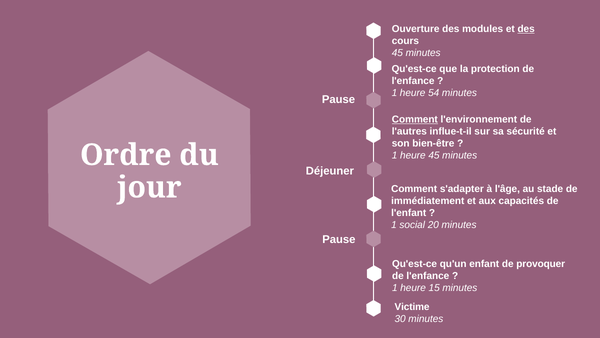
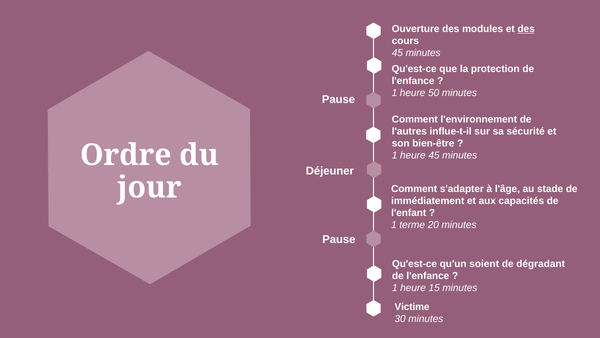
54: 54 -> 50
Comment at (415, 119) underline: present -> none
social: social -> terme
enfant: enfant -> soient
provoquer: provoquer -> dégradant
